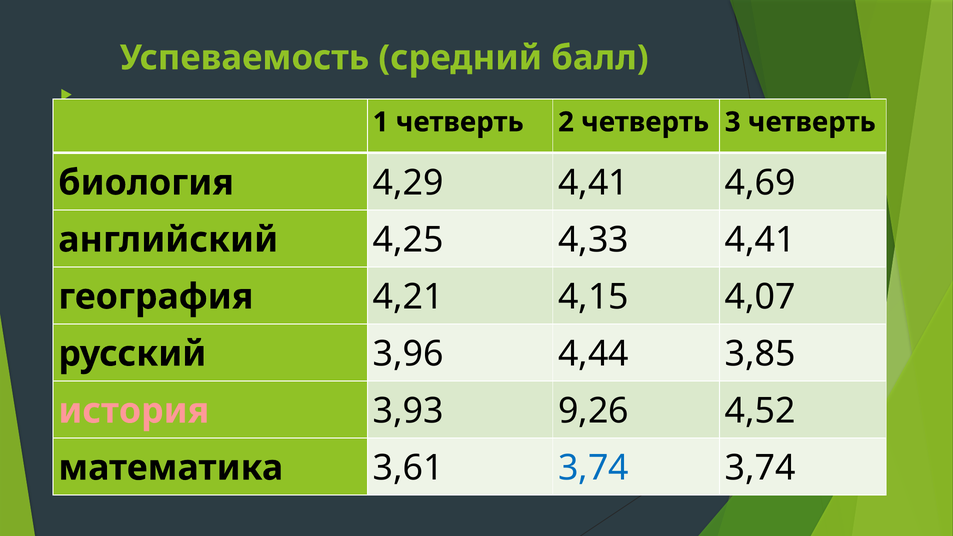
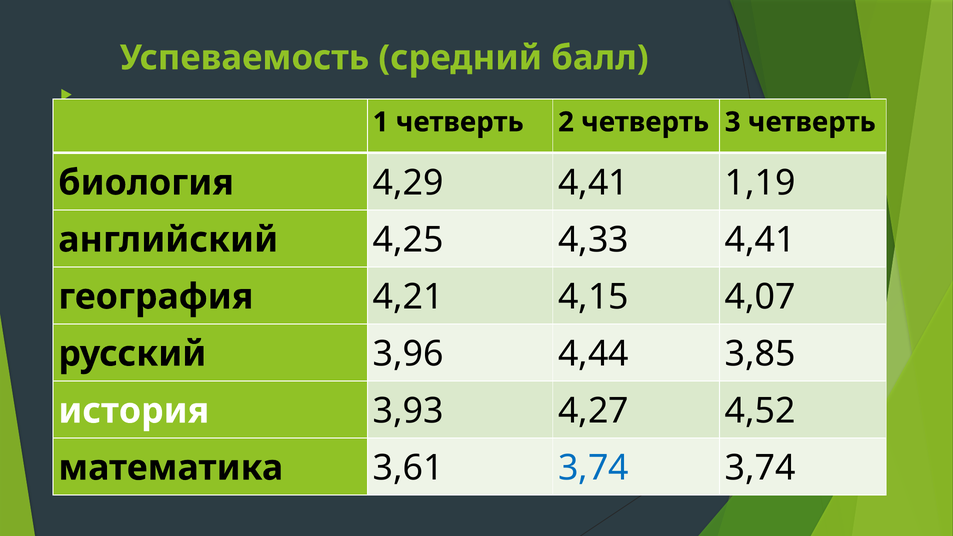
4,69: 4,69 -> 1,19
история colour: pink -> white
9,26: 9,26 -> 4,27
